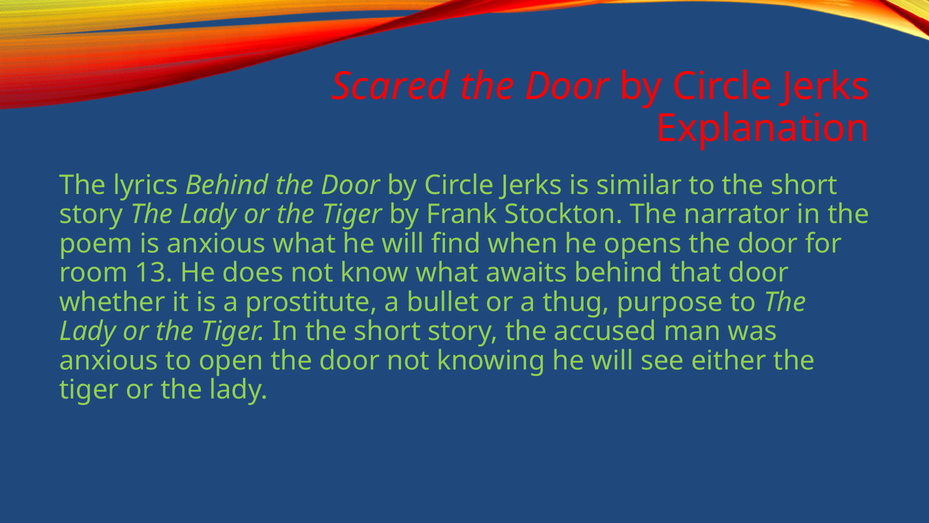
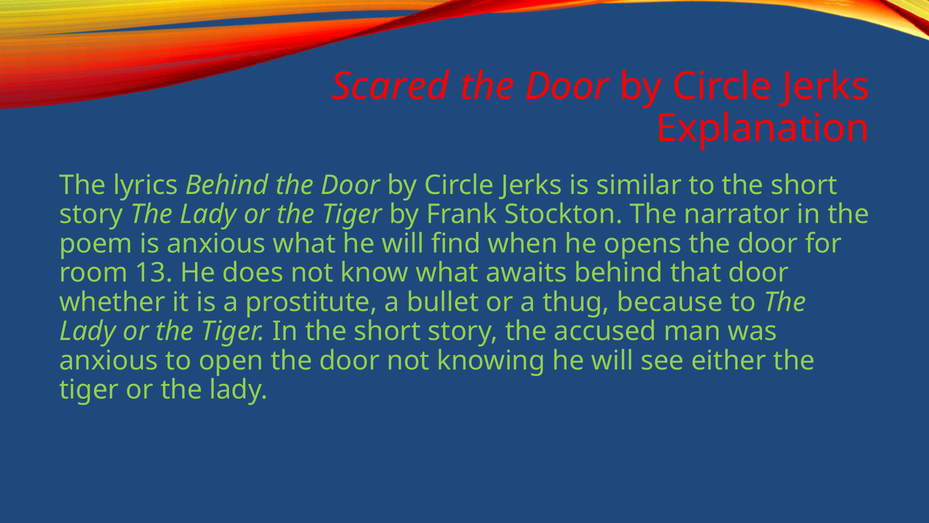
purpose: purpose -> because
